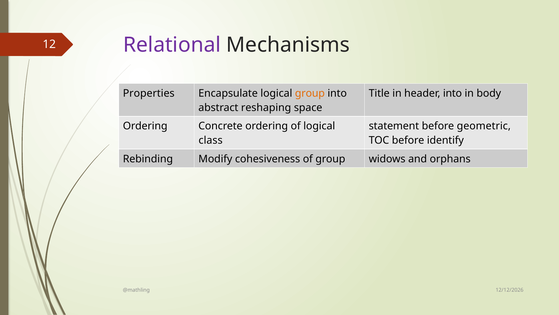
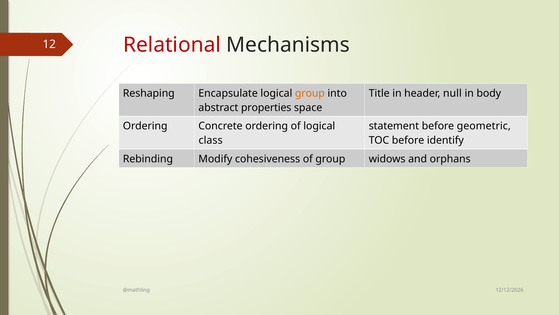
Relational colour: purple -> red
Properties: Properties -> Reshaping
header into: into -> null
reshaping: reshaping -> properties
